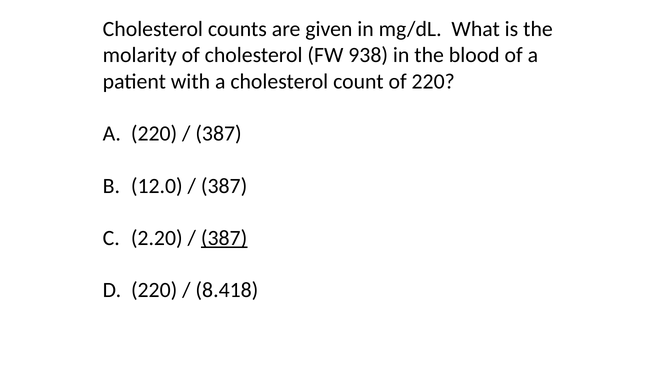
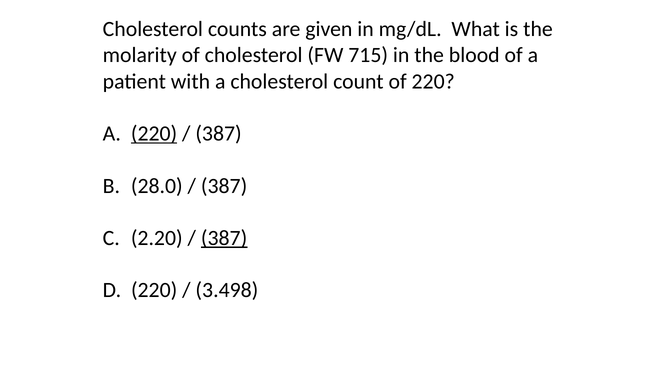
938: 938 -> 715
220 at (154, 134) underline: none -> present
12.0: 12.0 -> 28.0
8.418: 8.418 -> 3.498
